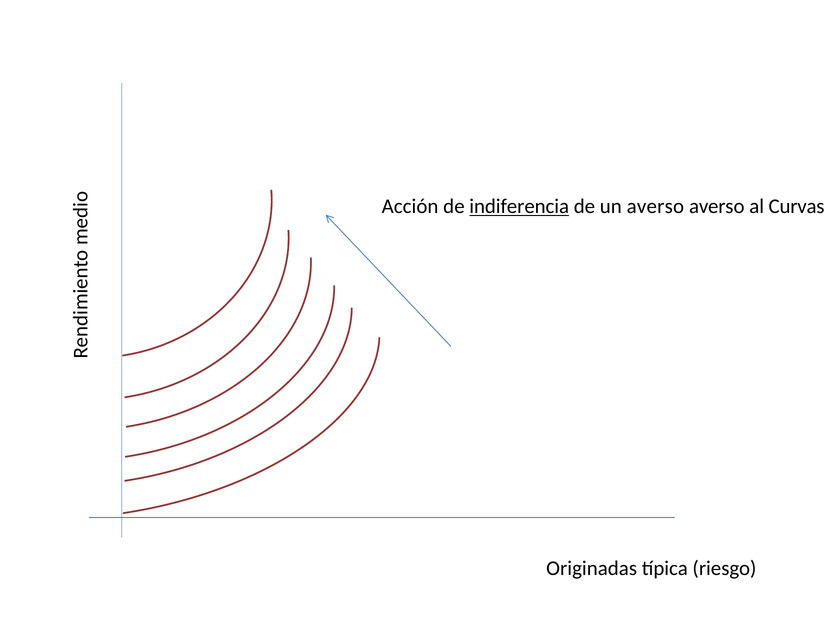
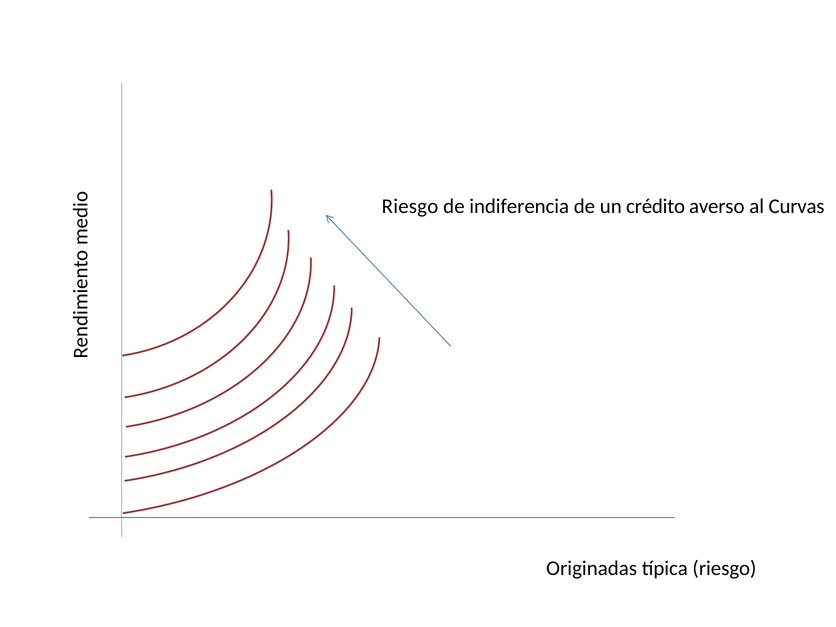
Acción at (410, 207): Acción -> Riesgo
indiferencia underline: present -> none
un averso: averso -> crédito
